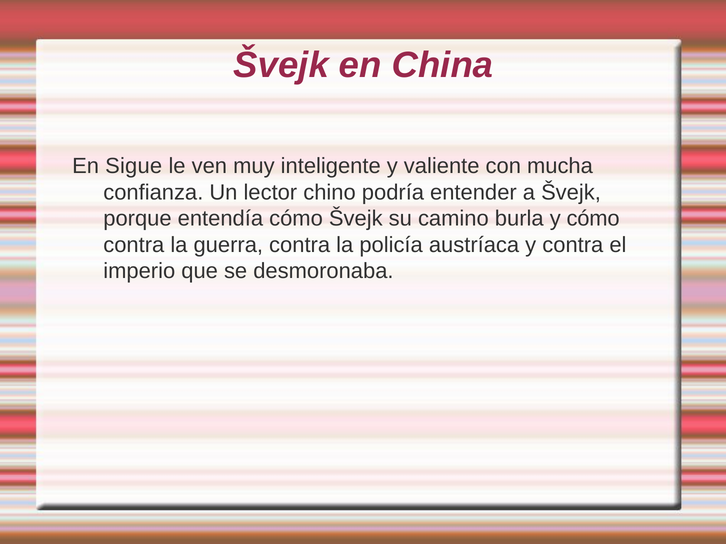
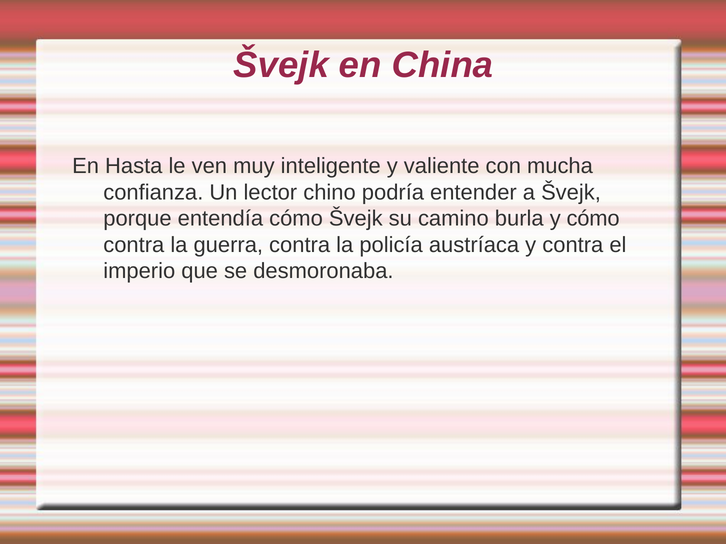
Sigue: Sigue -> Hasta
